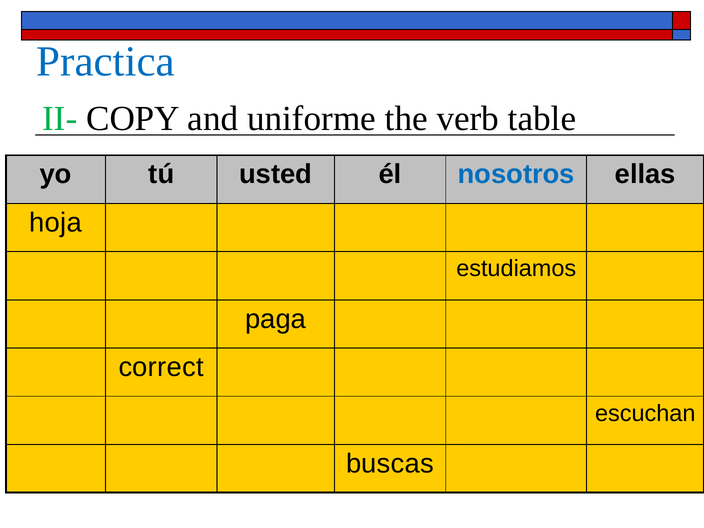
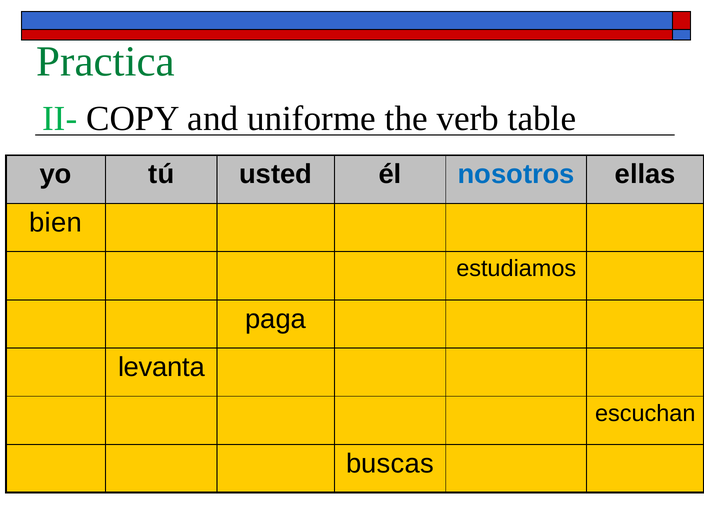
Practica colour: blue -> green
hoja: hoja -> bien
correct: correct -> levanta
